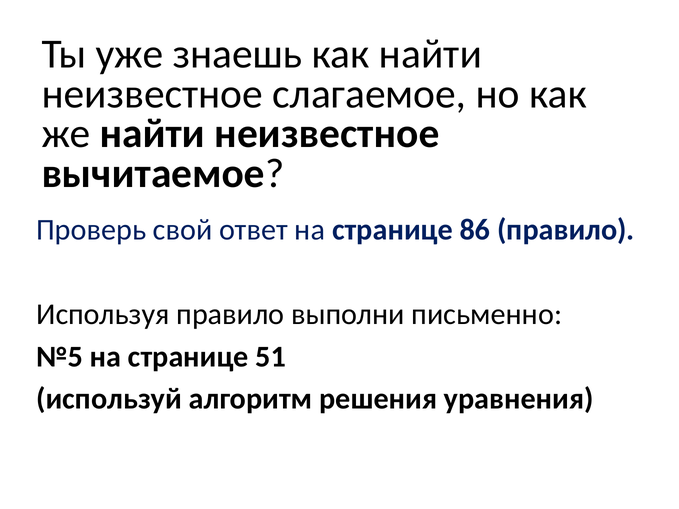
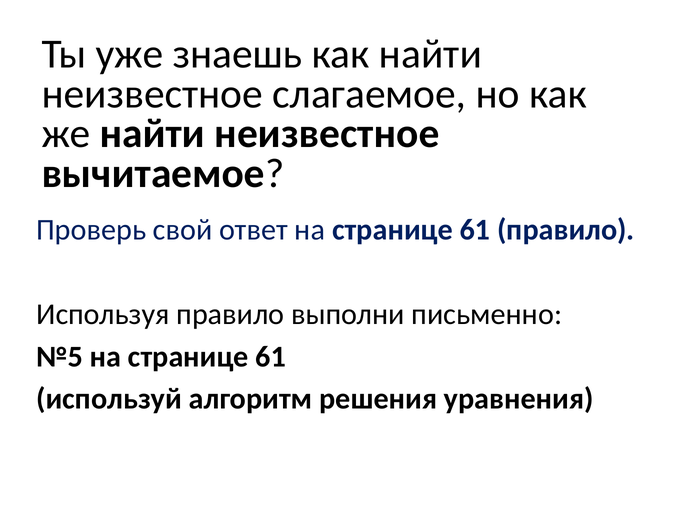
ответ на странице 86: 86 -> 61
№5 на странице 51: 51 -> 61
